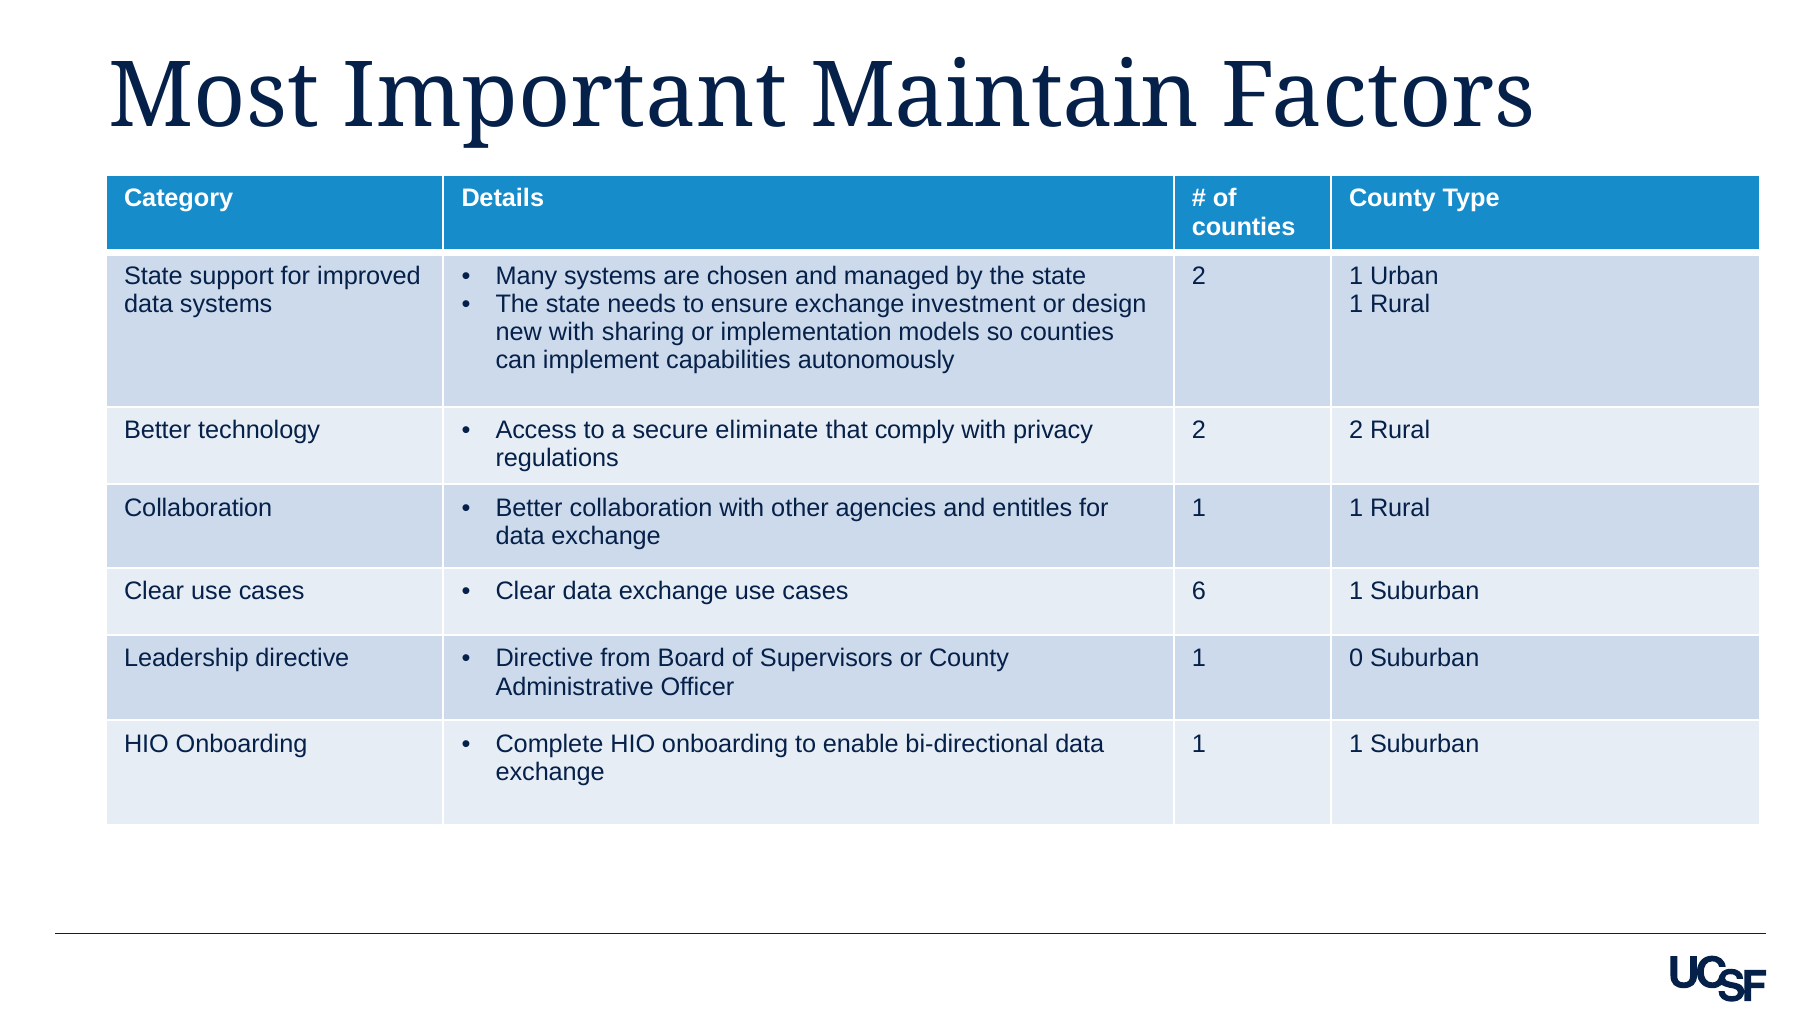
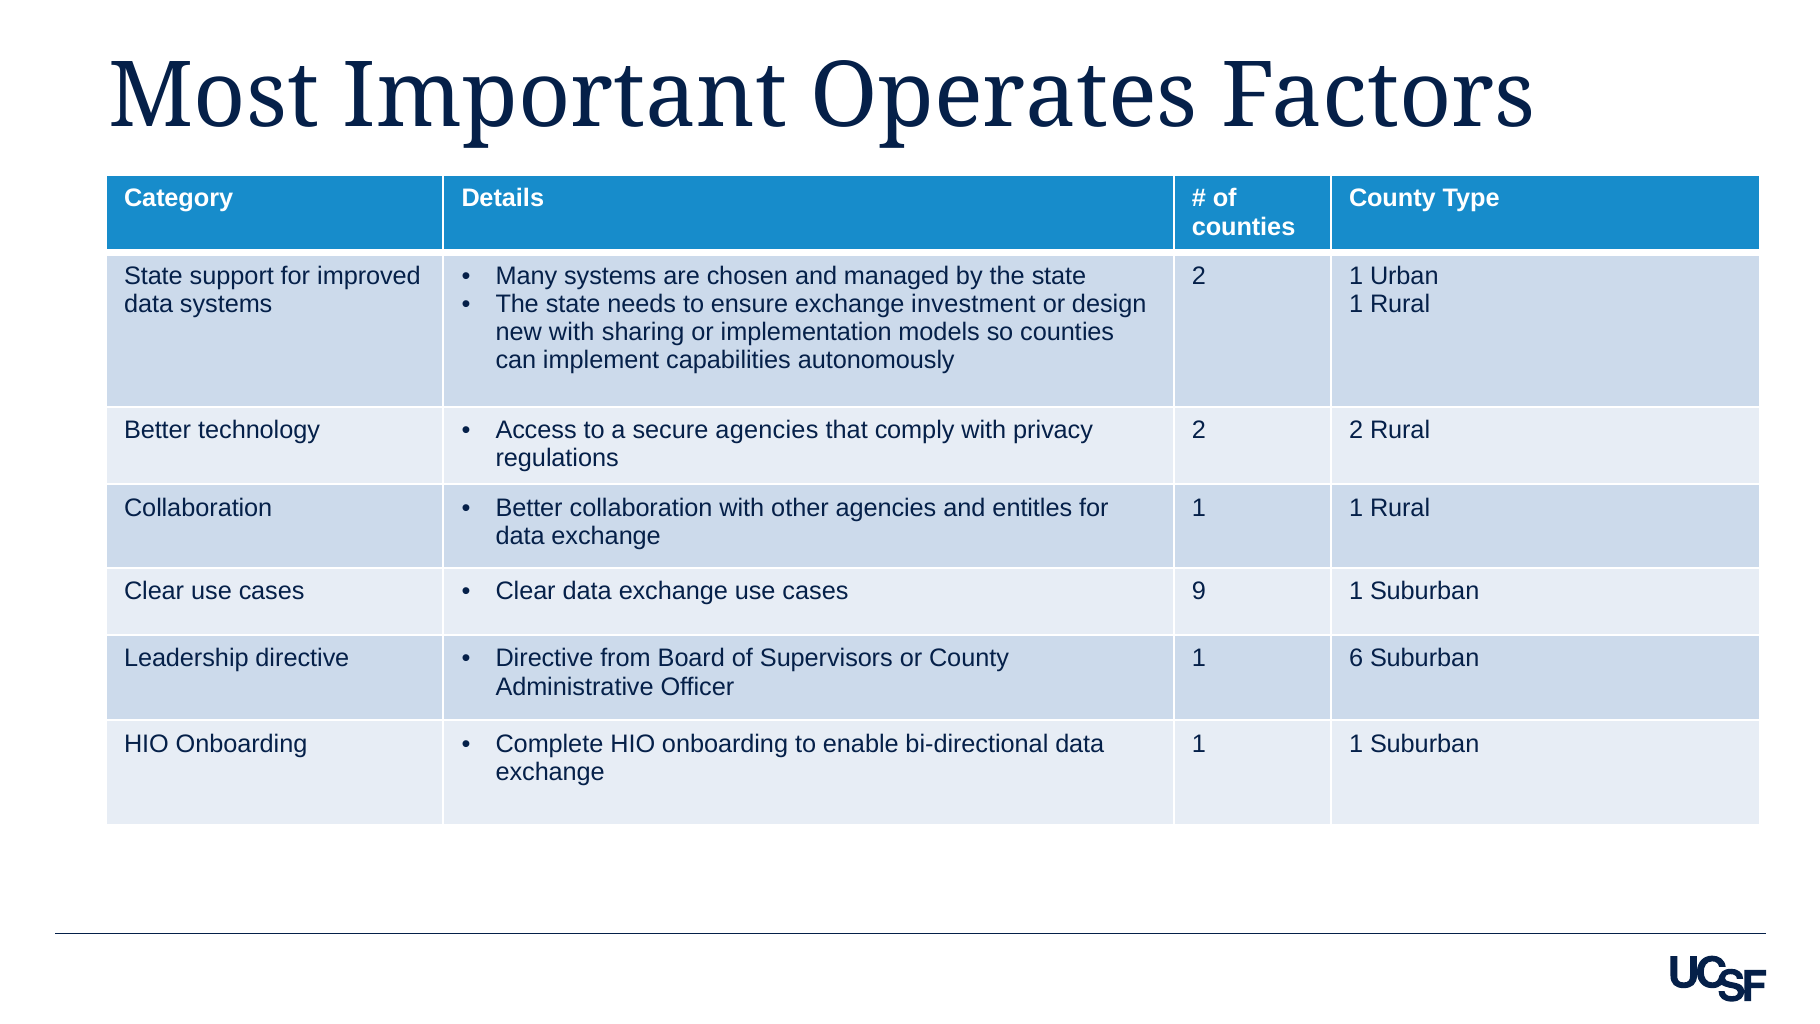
Maintain: Maintain -> Operates
secure eliminate: eliminate -> agencies
6: 6 -> 9
0: 0 -> 6
